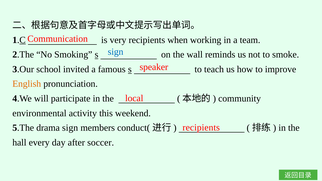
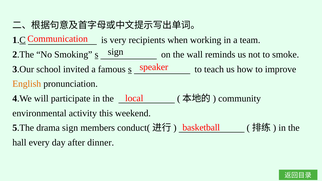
sign at (116, 52) colour: blue -> black
recipients at (201, 128): recipients -> basketball
soccer: soccer -> dinner
